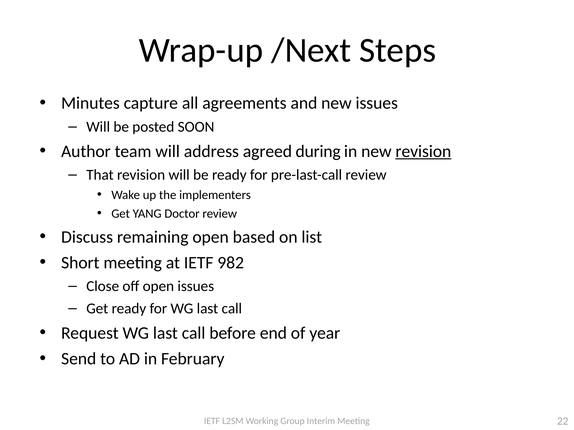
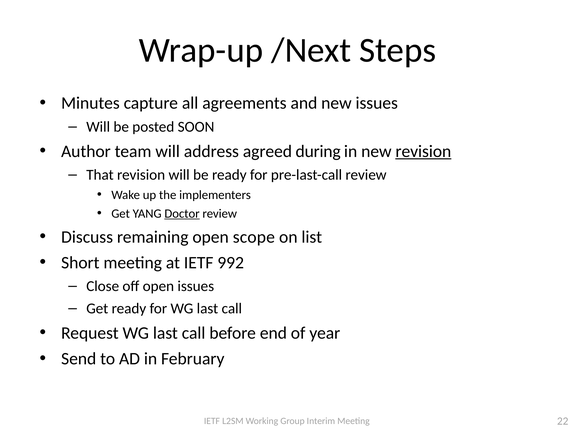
Doctor underline: none -> present
based: based -> scope
982: 982 -> 992
